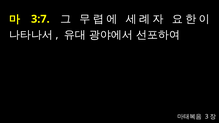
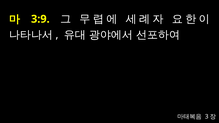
3:7: 3:7 -> 3:9
